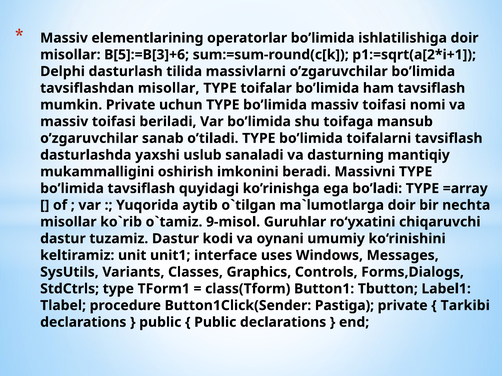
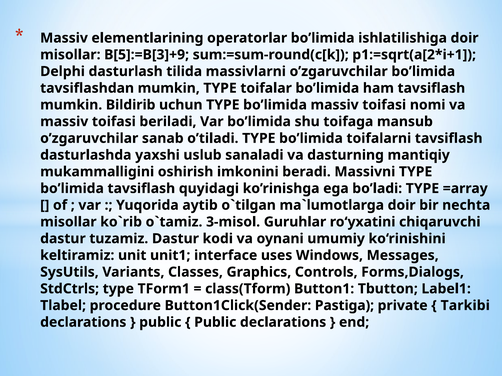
B[5]:=B[3]+6: B[5]:=B[3]+6 -> B[5]:=B[3]+9
tavsiflashdan misollar: misollar -> mumkin
mumkin Private: Private -> Bildirib
9-misol: 9-misol -> 3-misol
